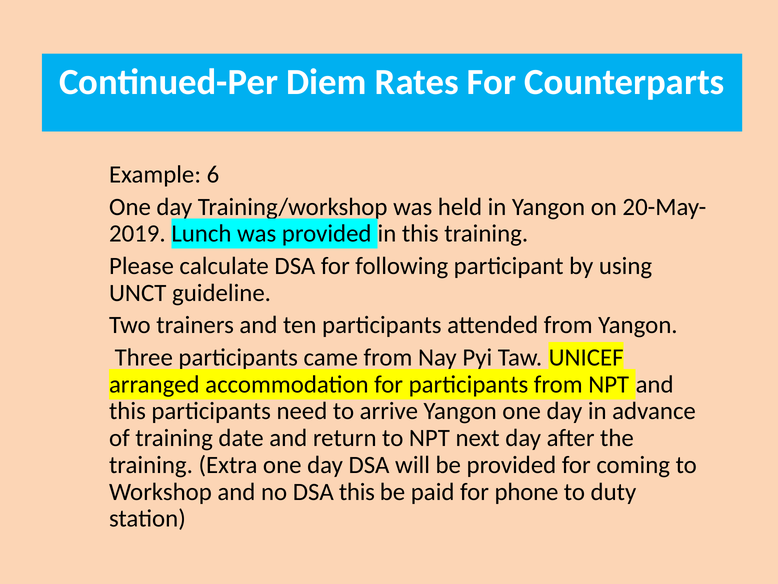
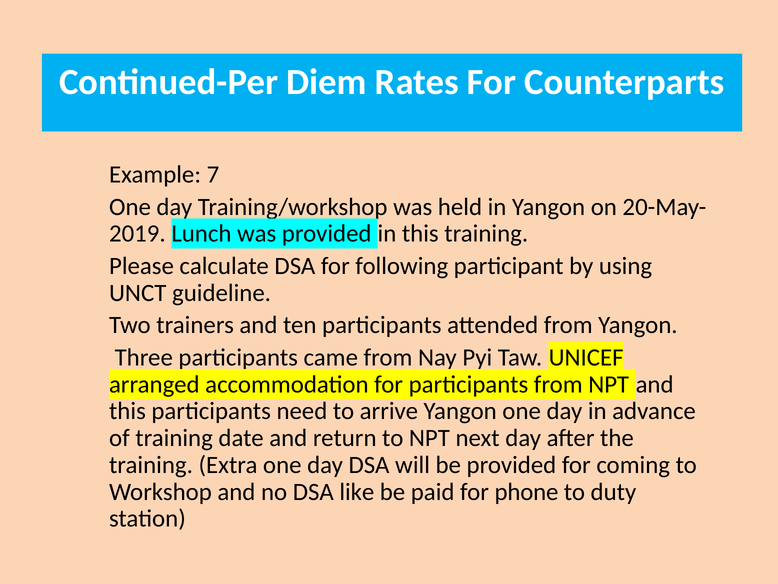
6: 6 -> 7
DSA this: this -> like
